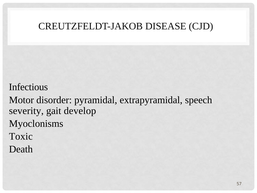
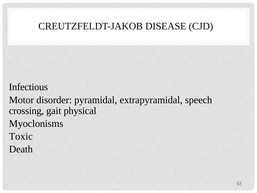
severity: severity -> crossing
develop: develop -> physical
